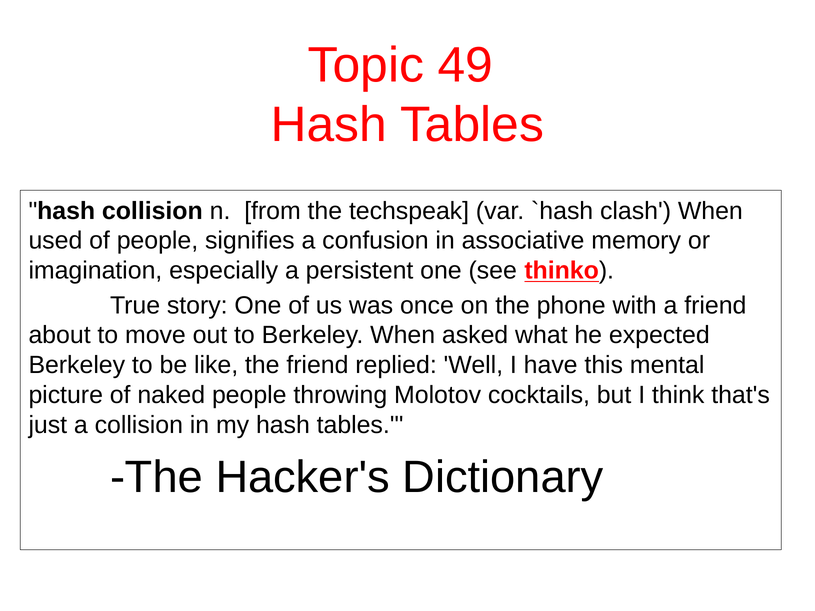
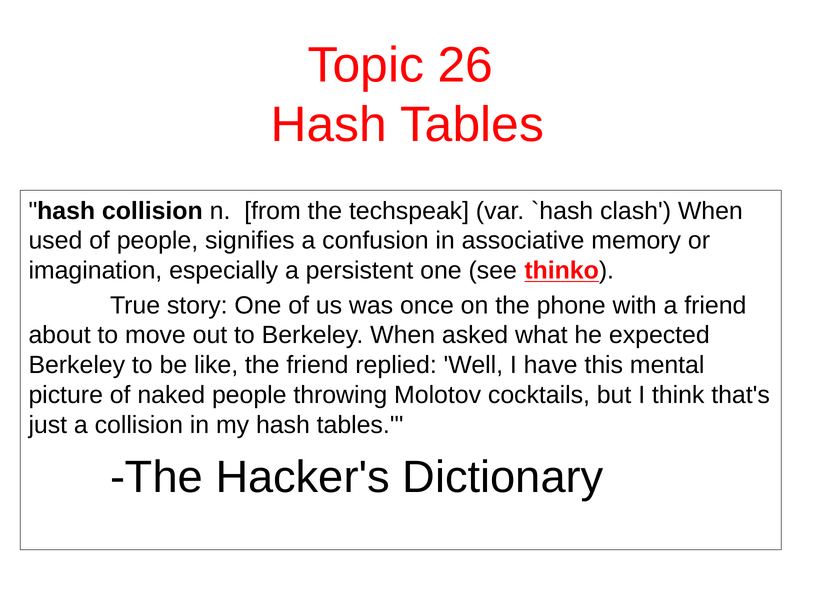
49: 49 -> 26
